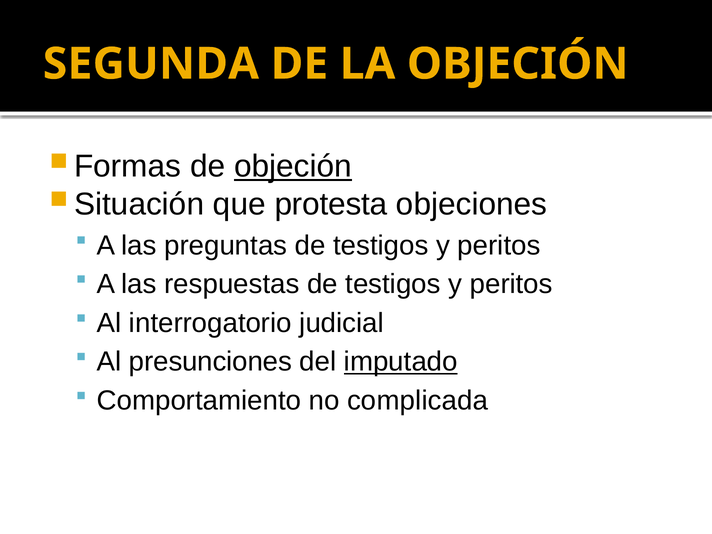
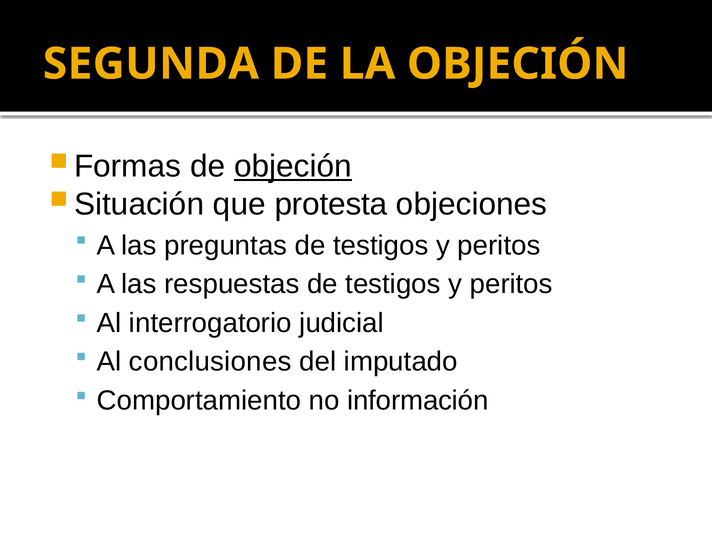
presunciones: presunciones -> conclusiones
imputado underline: present -> none
complicada: complicada -> información
